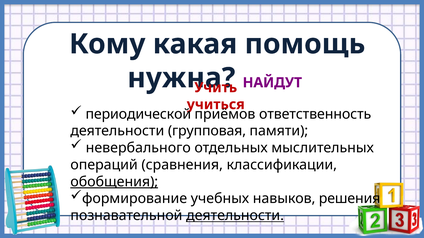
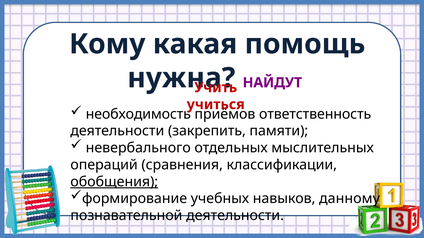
периодической: периодической -> необходимость
групповая: групповая -> закрепить
решения: решения -> данному
деятельности at (235, 216) underline: present -> none
